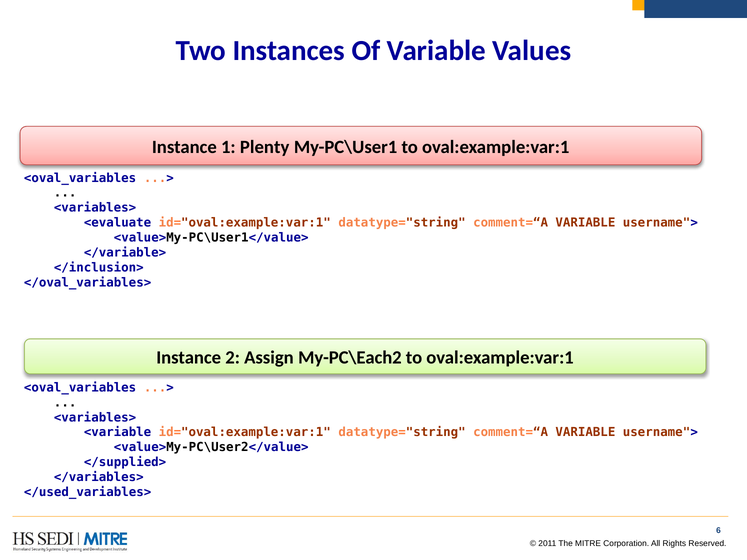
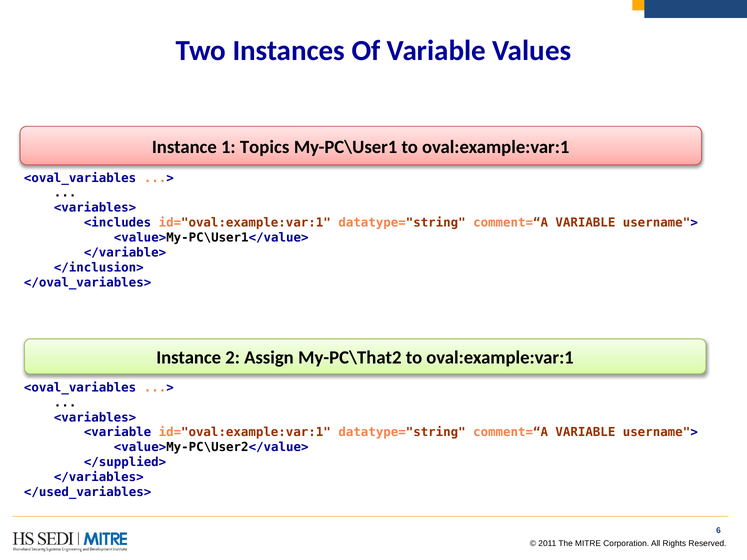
Plenty: Plenty -> Topics
<evaluate: <evaluate -> <includes
My-PC\Each2: My-PC\Each2 -> My-PC\That2
